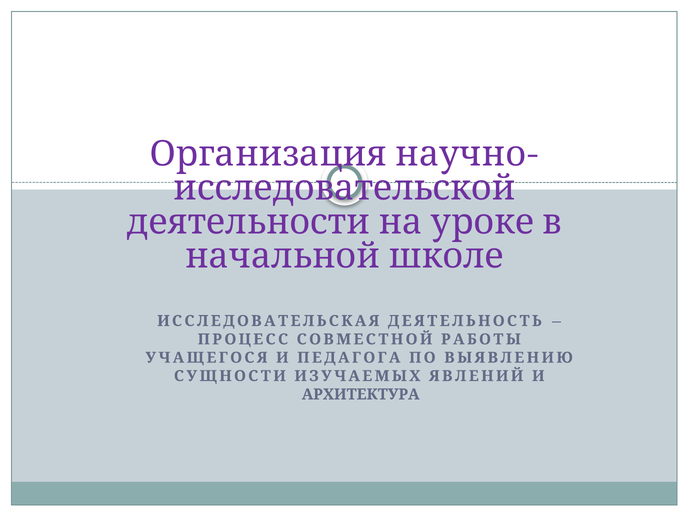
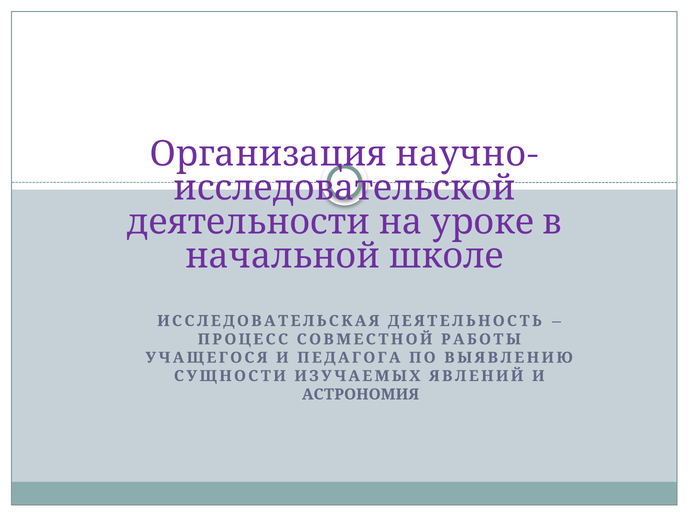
АРХИТЕКТУРА: АРХИТЕКТУРА -> АСТРОНОМИЯ
